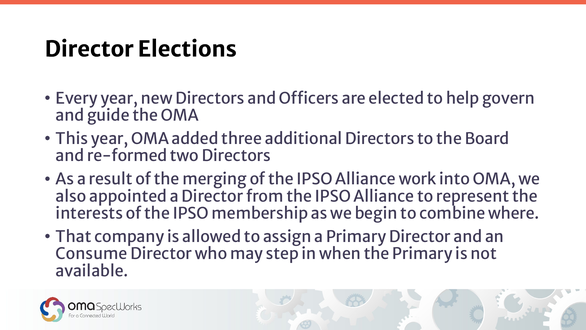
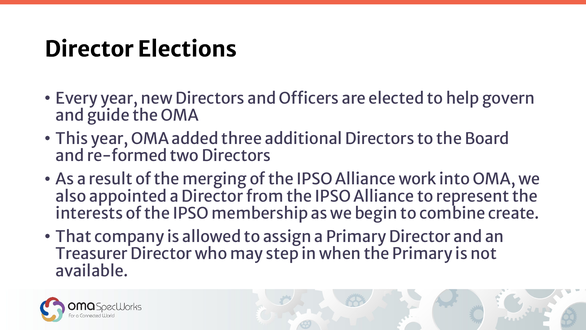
where: where -> create
Consume: Consume -> Treasurer
